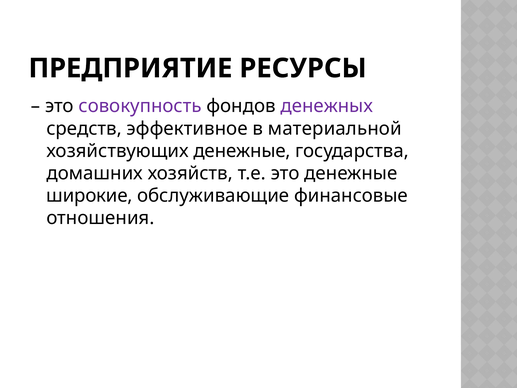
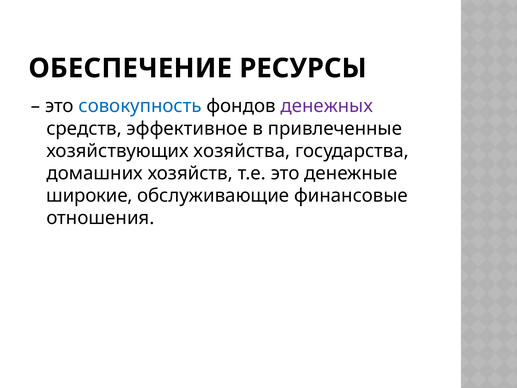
ПРЕДПРИЯТИЕ: ПРЕДПРИЯТИЕ -> ОБЕСПЕЧЕНИЕ
совокупность colour: purple -> blue
материальной: материальной -> привлеченные
хозяйствующих денежные: денежные -> хозяйства
